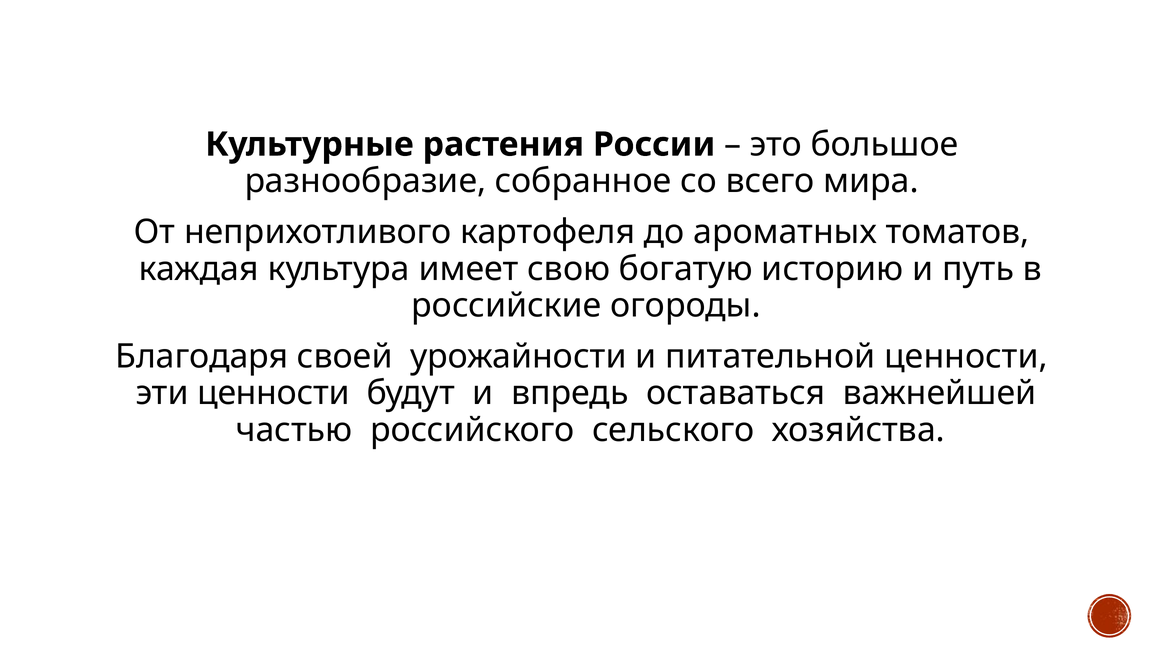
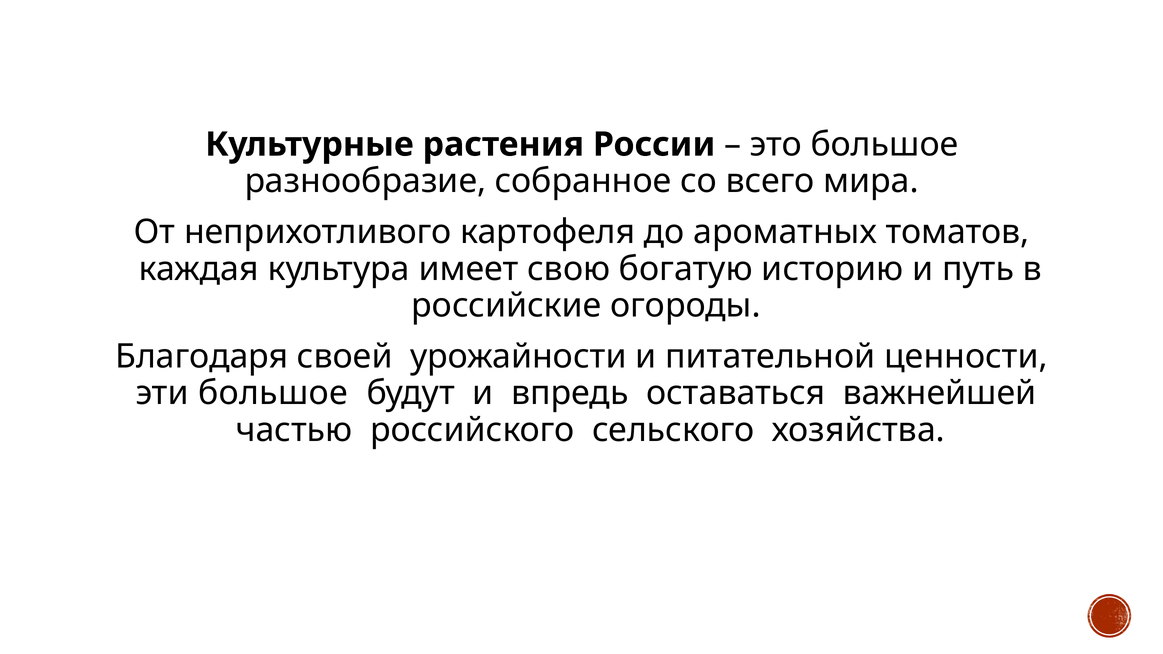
эти ценности: ценности -> большое
